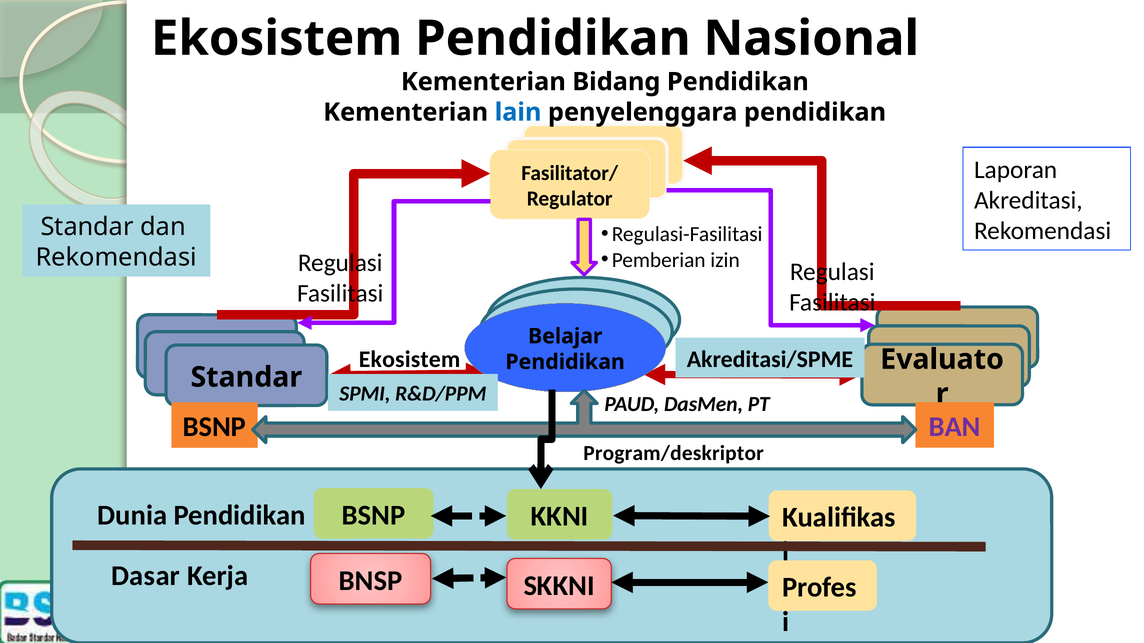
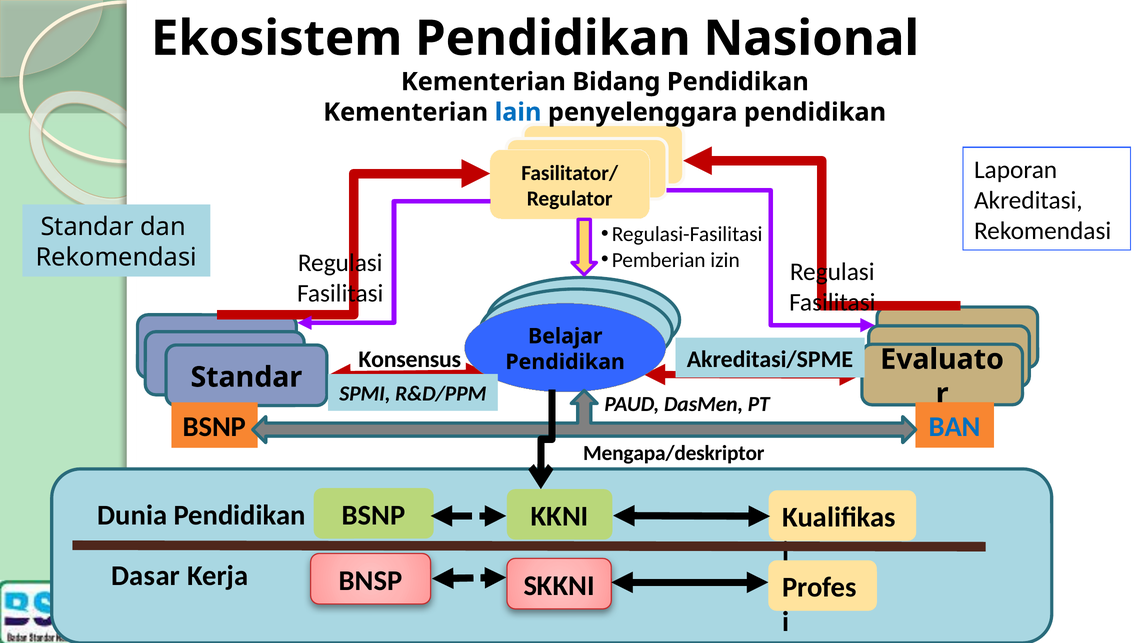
Ekosistem at (410, 360): Ekosistem -> Konsensus
BAN colour: purple -> blue
Program/deskriptor: Program/deskriptor -> Mengapa/deskriptor
